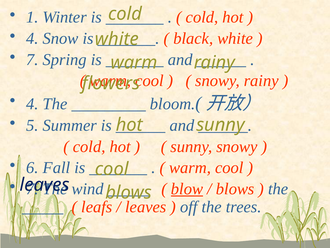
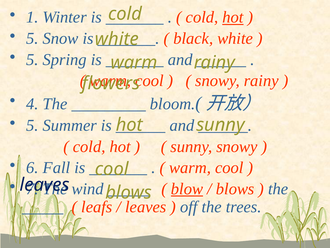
hot at (233, 17) underline: none -> present
4 at (32, 38): 4 -> 5
7 at (32, 59): 7 -> 5
